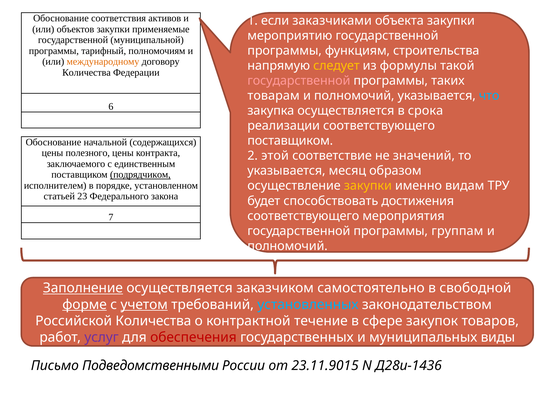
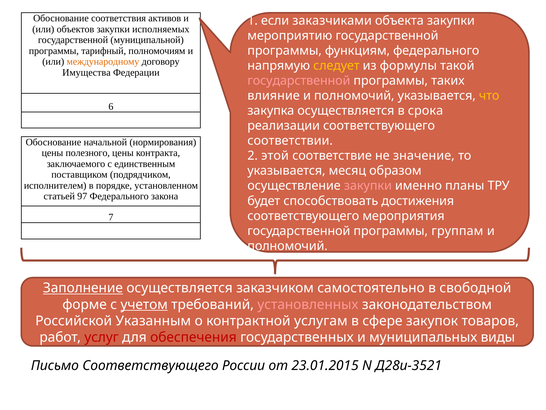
применяемые: применяемые -> исполняемых
функциям строительства: строительства -> федерального
Количества at (87, 72): Количества -> Имущества
товарам: товарам -> влияние
что colour: light blue -> yellow
поставщиком at (290, 141): поставщиком -> соответствии
содержащихся: содержащихся -> нормирования
значений: значений -> значение
подрядчиком underline: present -> none
закупки at (368, 186) colour: yellow -> pink
видам: видам -> планы
23: 23 -> 97
форме underline: present -> none
установленных colour: light blue -> pink
Российской Количества: Количества -> Указанным
течение: течение -> услугам
услуг colour: purple -> red
Письмо Подведомственными: Подведомственными -> Соответствующего
23.11.9015: 23.11.9015 -> 23.01.2015
Д28и-1436: Д28и-1436 -> Д28и-3521
